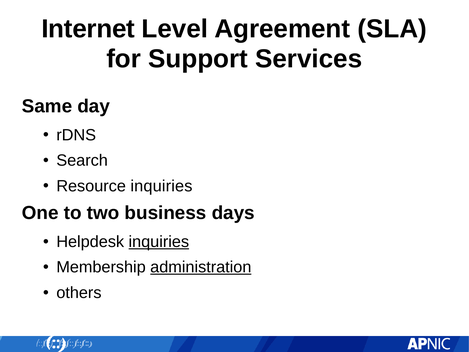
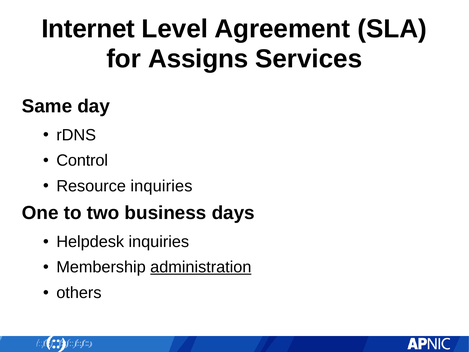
Support: Support -> Assigns
Search: Search -> Control
inquiries at (159, 242) underline: present -> none
